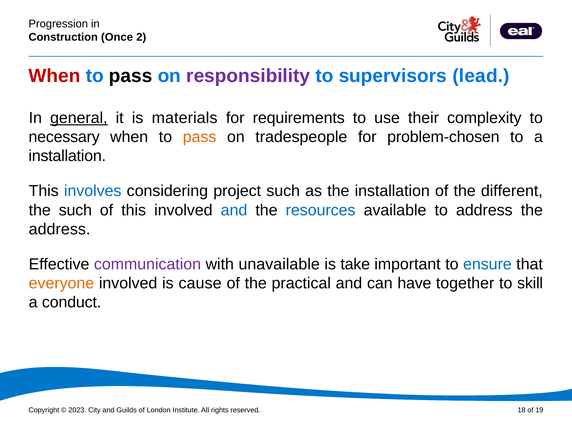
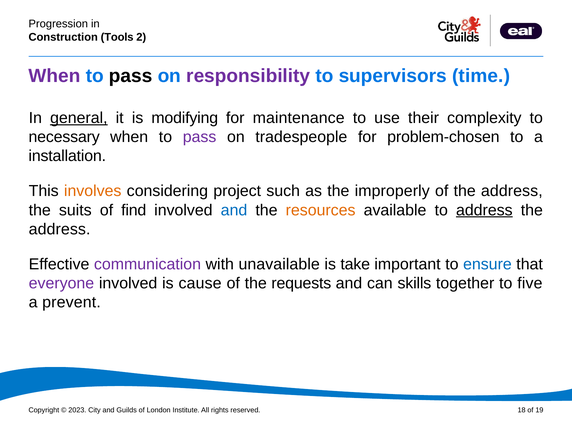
Once: Once -> Tools
When at (55, 76) colour: red -> purple
lead: lead -> time
materials: materials -> modifying
requirements: requirements -> maintenance
pass at (200, 137) colour: orange -> purple
involves colour: blue -> orange
the installation: installation -> improperly
of the different: different -> address
the such: such -> suits
of this: this -> find
resources colour: blue -> orange
address at (484, 210) underline: none -> present
everyone colour: orange -> purple
practical: practical -> requests
have: have -> skills
skill: skill -> five
conduct: conduct -> prevent
